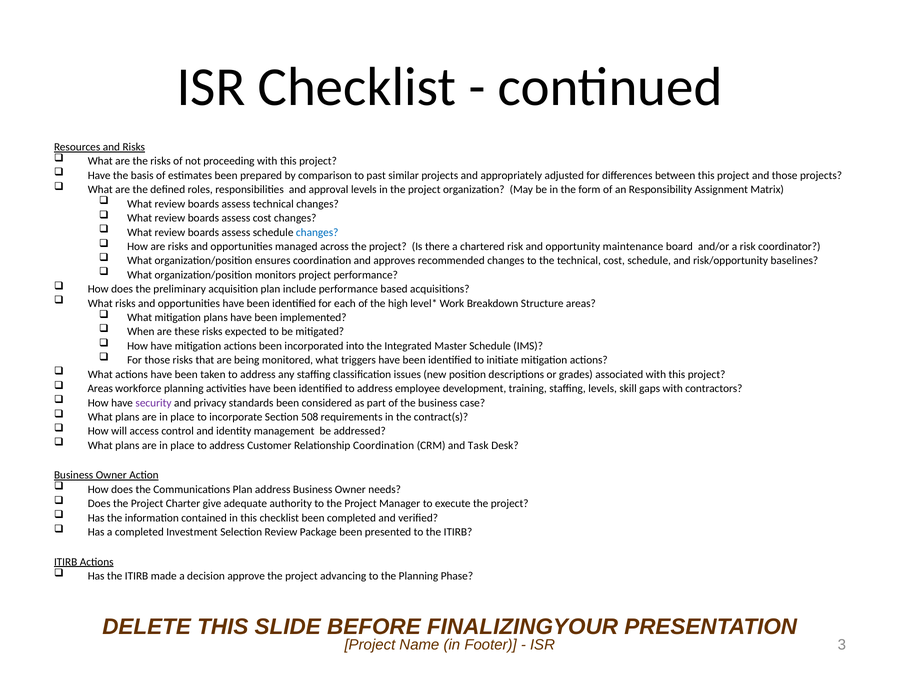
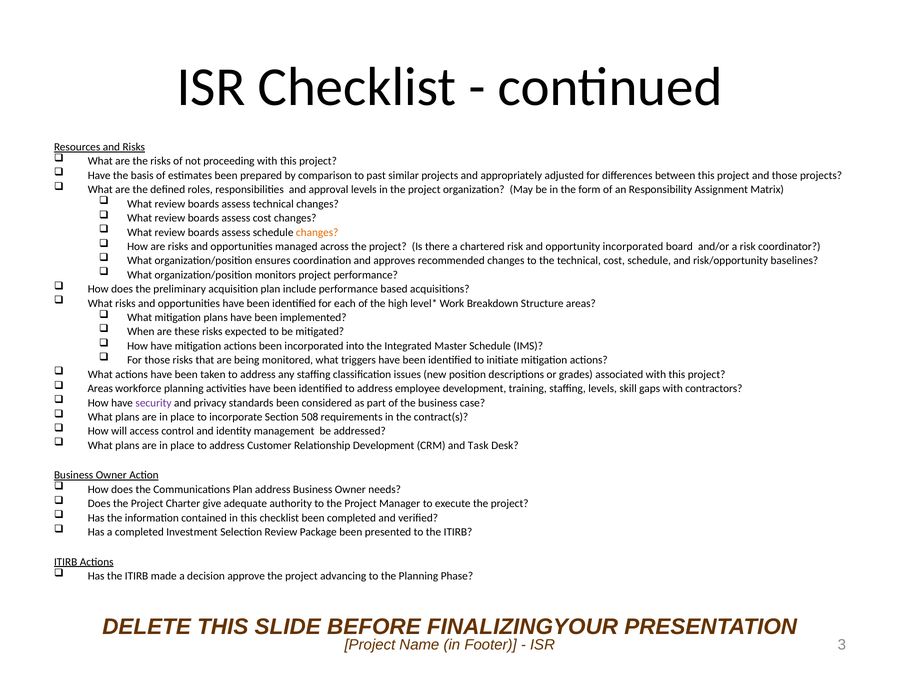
changes at (317, 232) colour: blue -> orange
opportunity maintenance: maintenance -> incorporated
Relationship Coordination: Coordination -> Development
